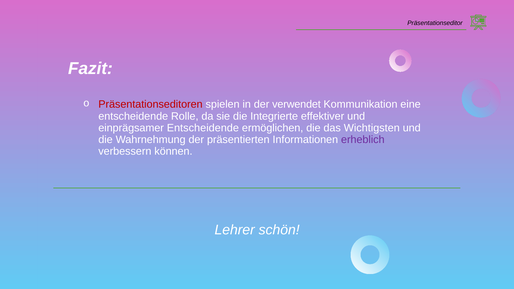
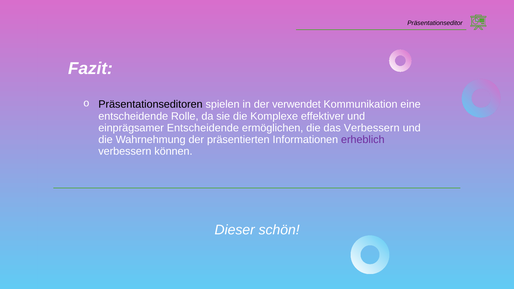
Präsentationseditoren colour: red -> black
Integrierte: Integrierte -> Komplexe
das Wichtigsten: Wichtigsten -> Verbessern
Lehrer: Lehrer -> Dieser
